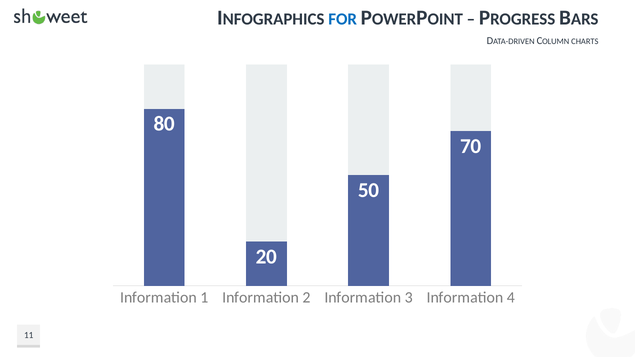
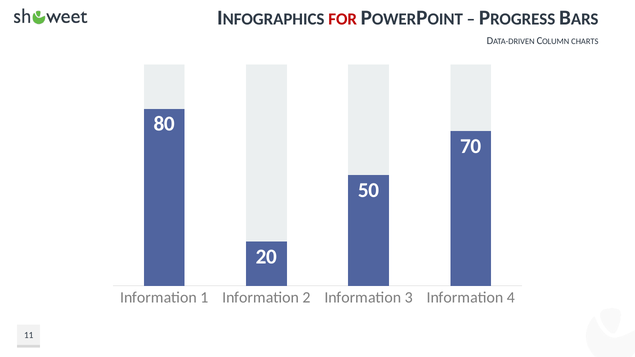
FOR colour: blue -> red
